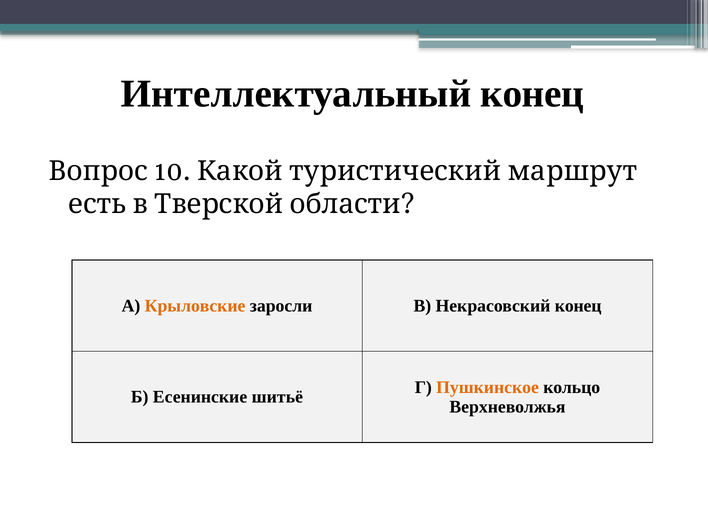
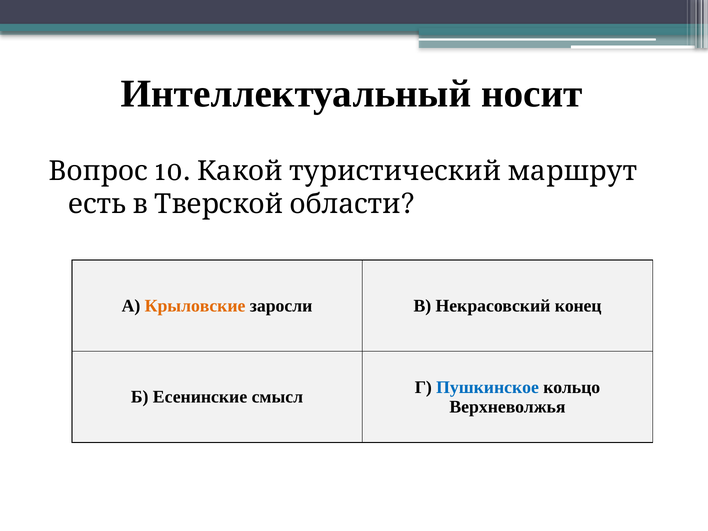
Интеллектуальный конец: конец -> носит
Пушкинское colour: orange -> blue
шитьё: шитьё -> смысл
